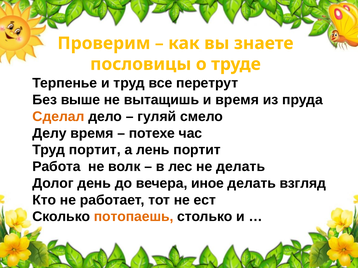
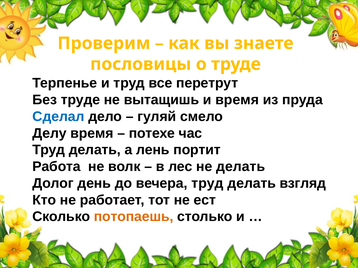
Без выше: выше -> труде
Сделал colour: orange -> blue
портит at (95, 150): портит -> делать
вечера иное: иное -> труд
